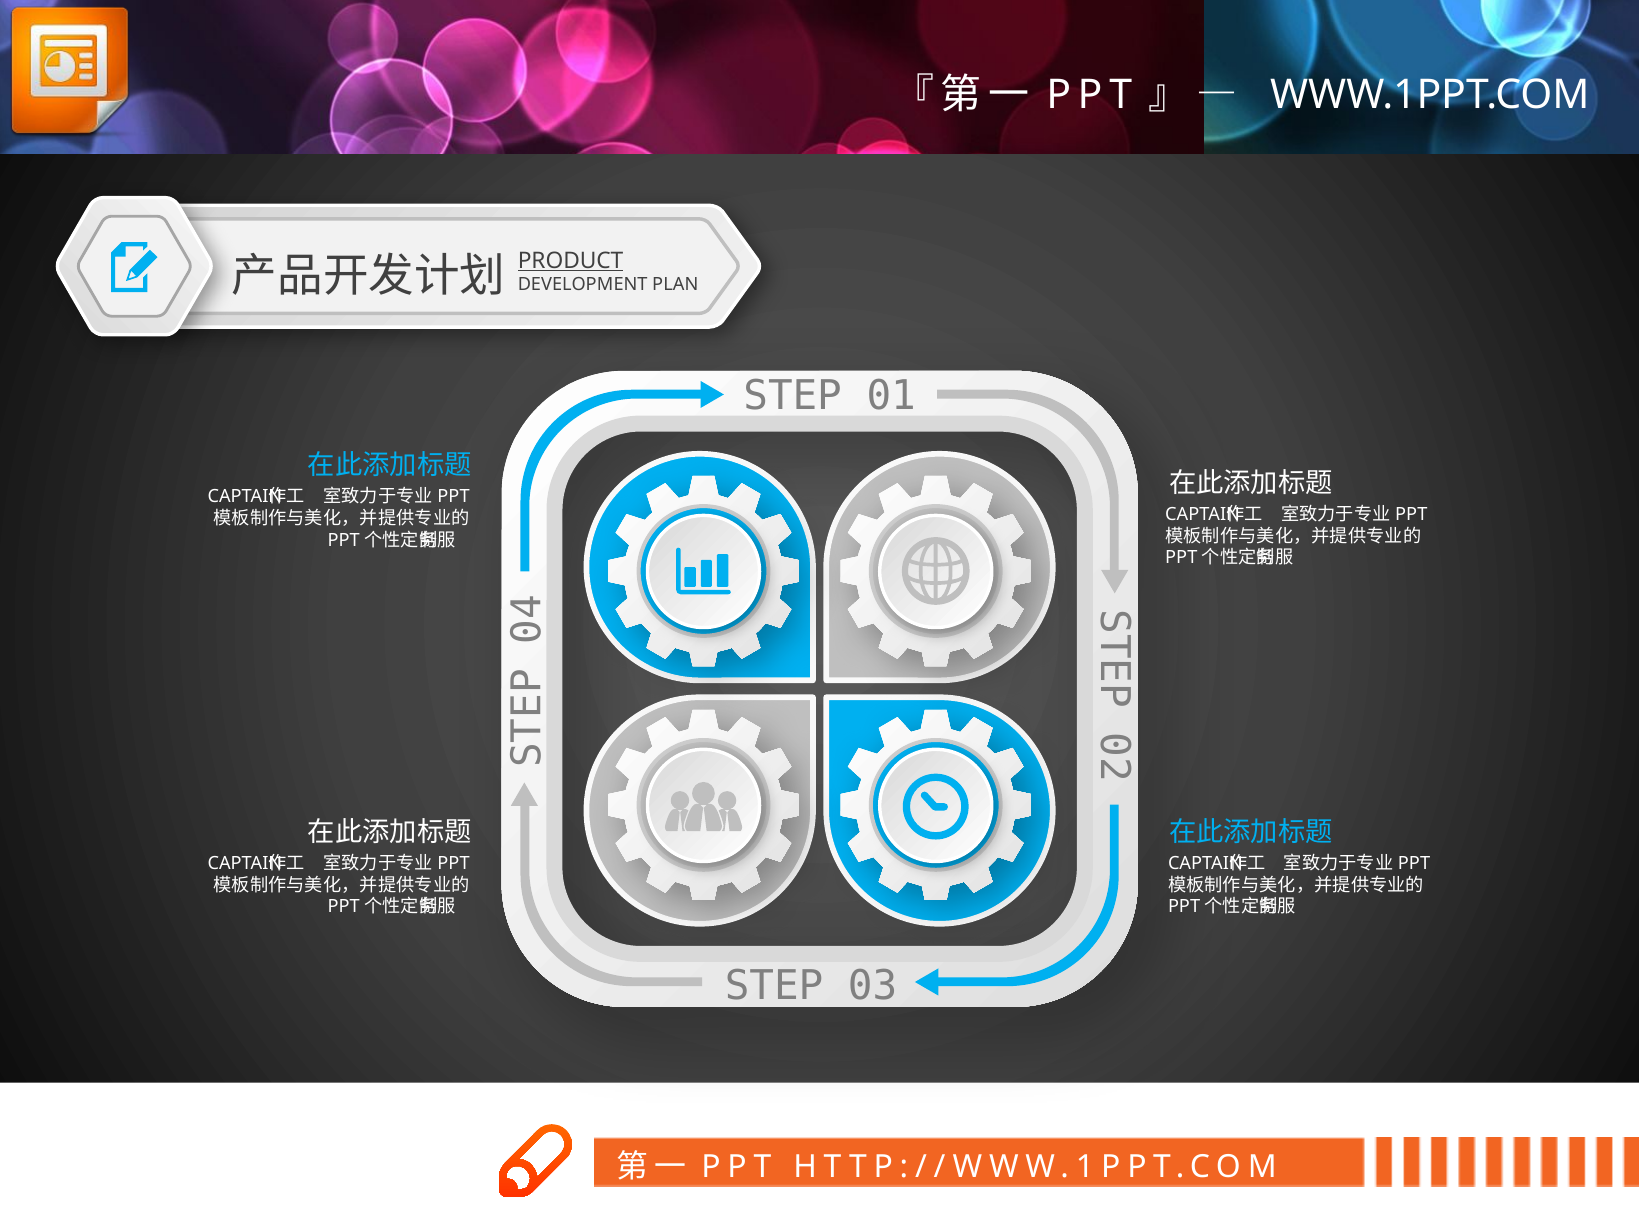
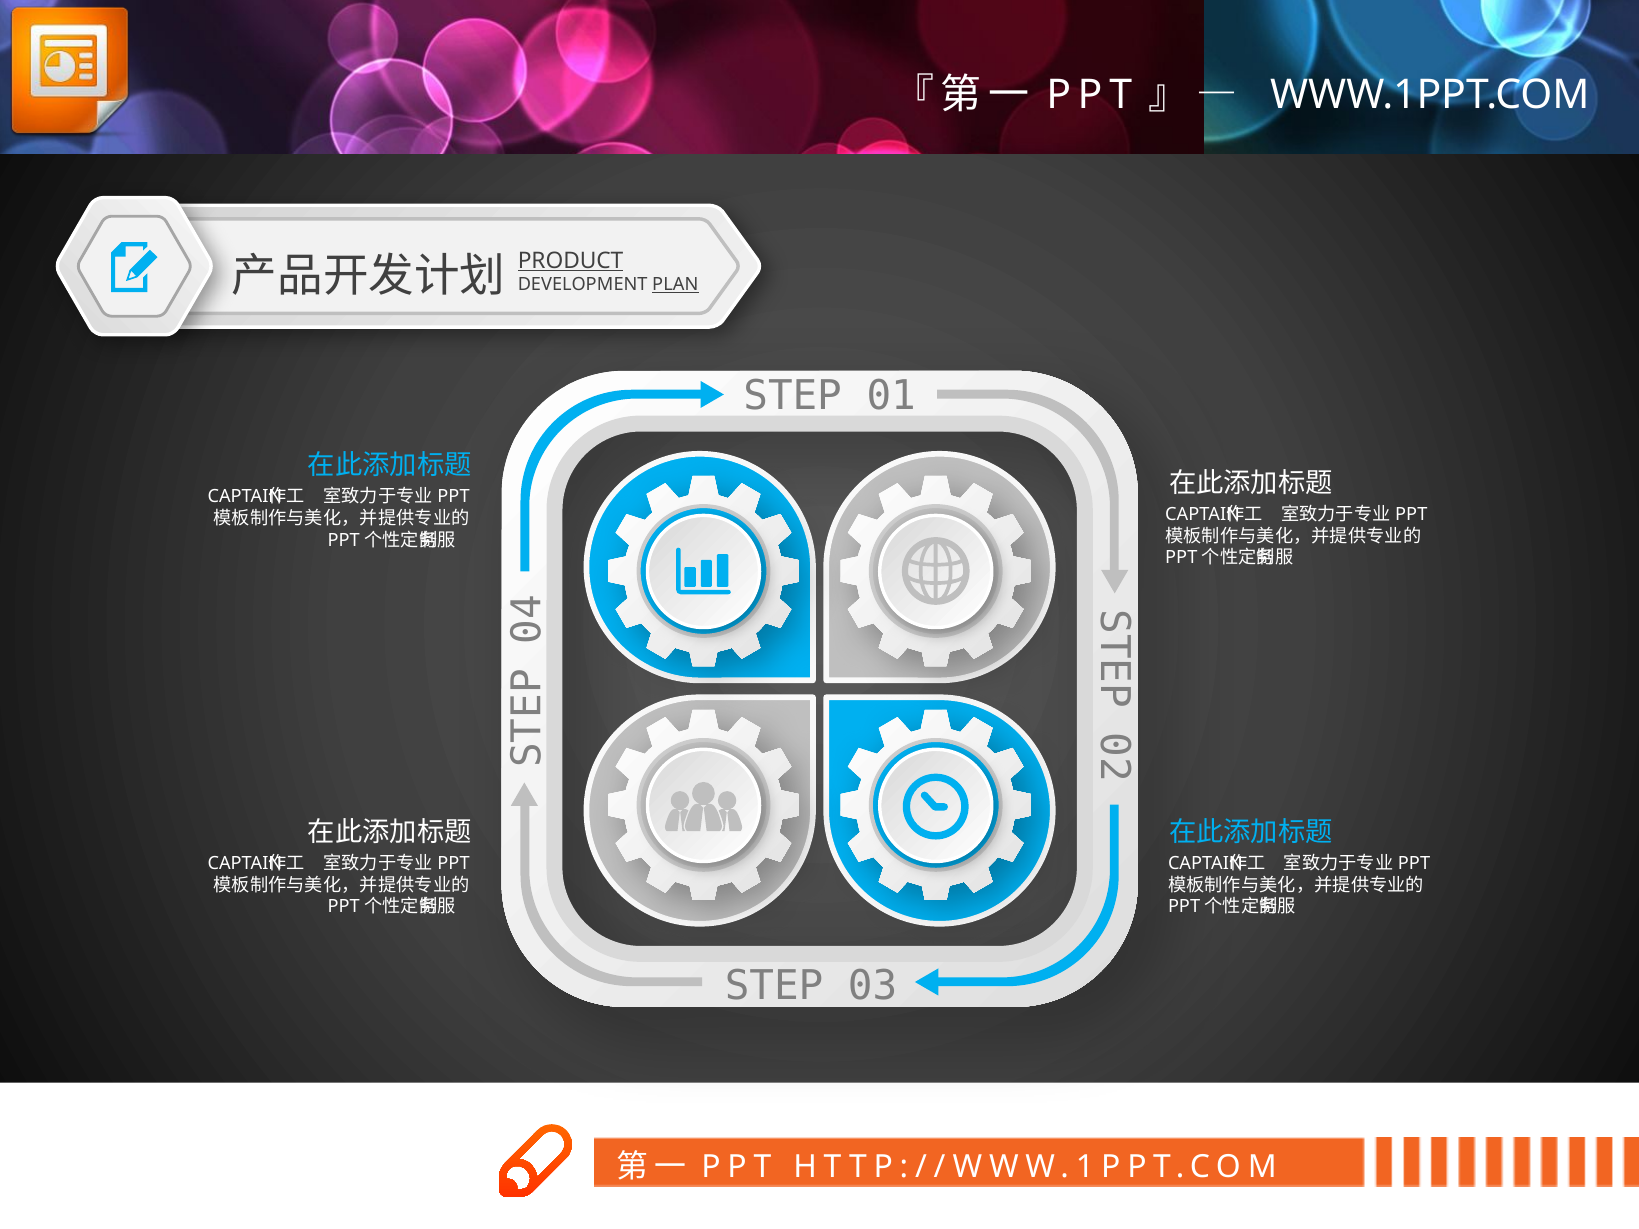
PLAN underline: none -> present
